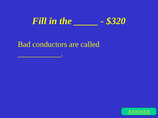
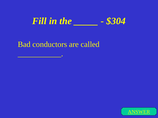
$320: $320 -> $304
